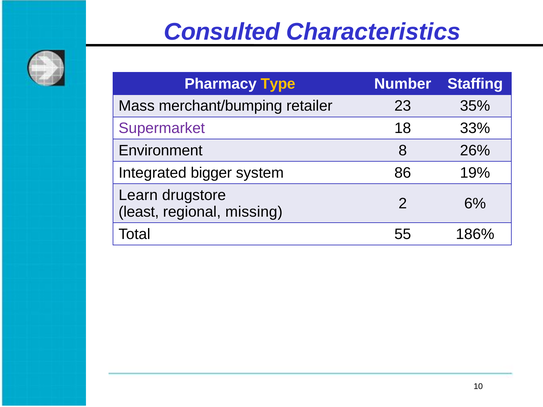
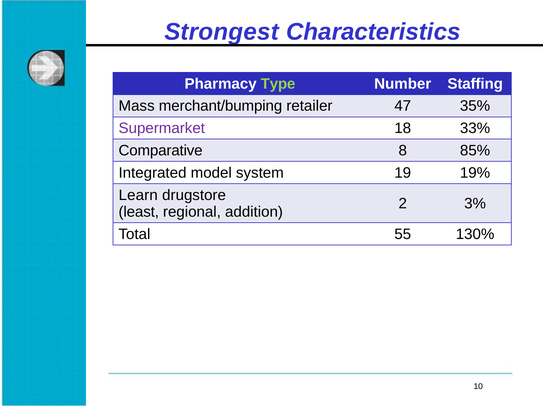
Consulted: Consulted -> Strongest
Type colour: yellow -> light green
23: 23 -> 47
Environment: Environment -> Comparative
26%: 26% -> 85%
bigger: bigger -> model
86: 86 -> 19
6%: 6% -> 3%
missing: missing -> addition
186%: 186% -> 130%
